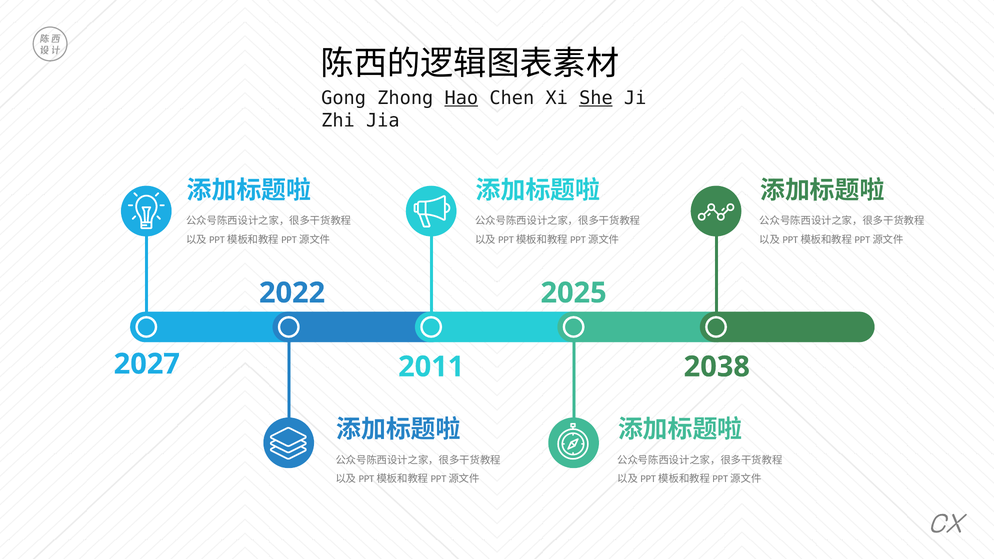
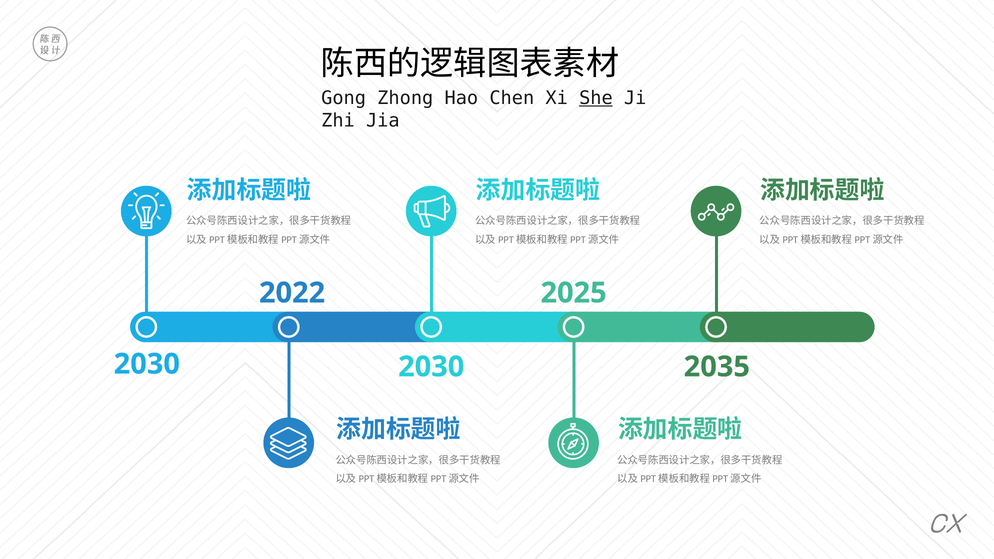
Hao underline: present -> none
2027 at (147, 364): 2027 -> 2030
2011 at (431, 367): 2011 -> 2030
2038: 2038 -> 2035
